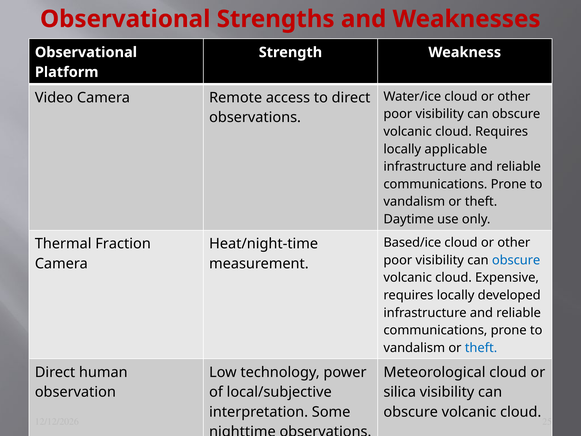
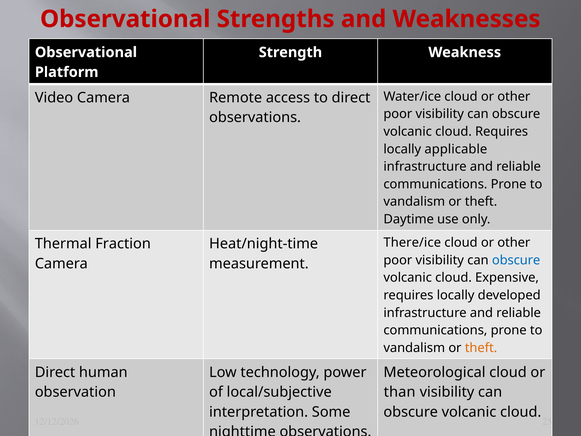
Based/ice: Based/ice -> There/ice
theft at (481, 348) colour: blue -> orange
silica: silica -> than
